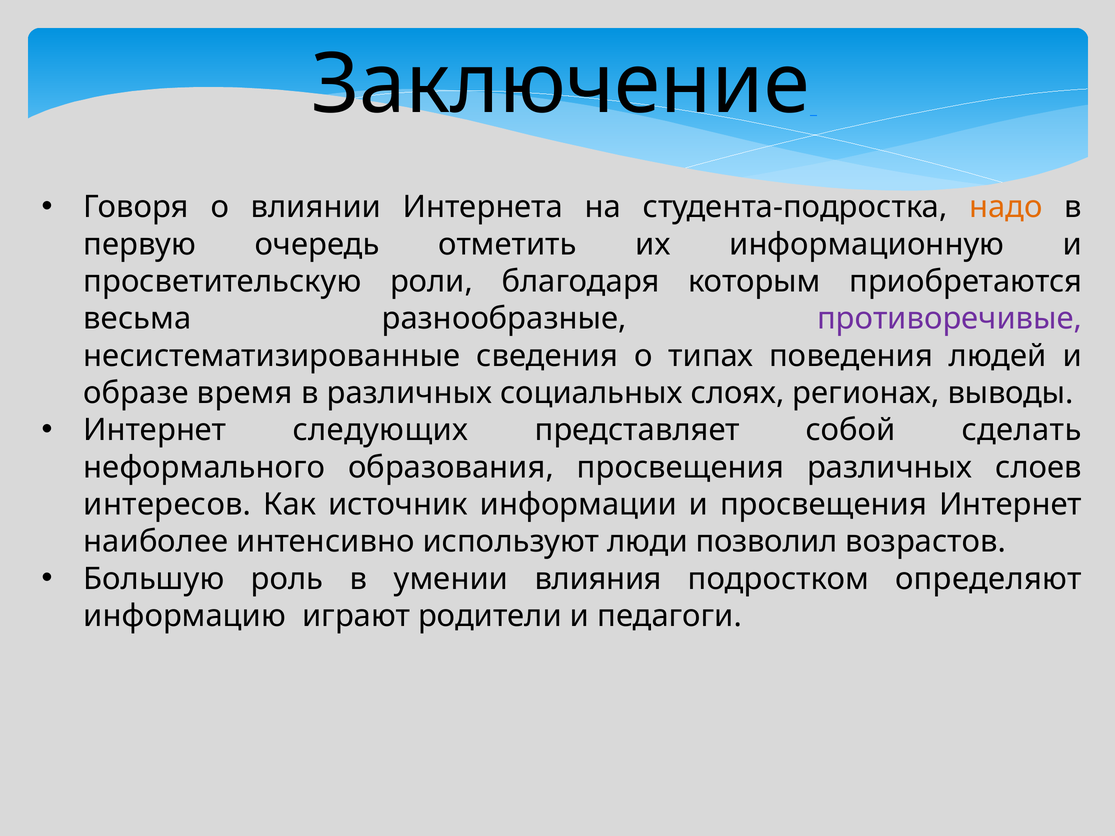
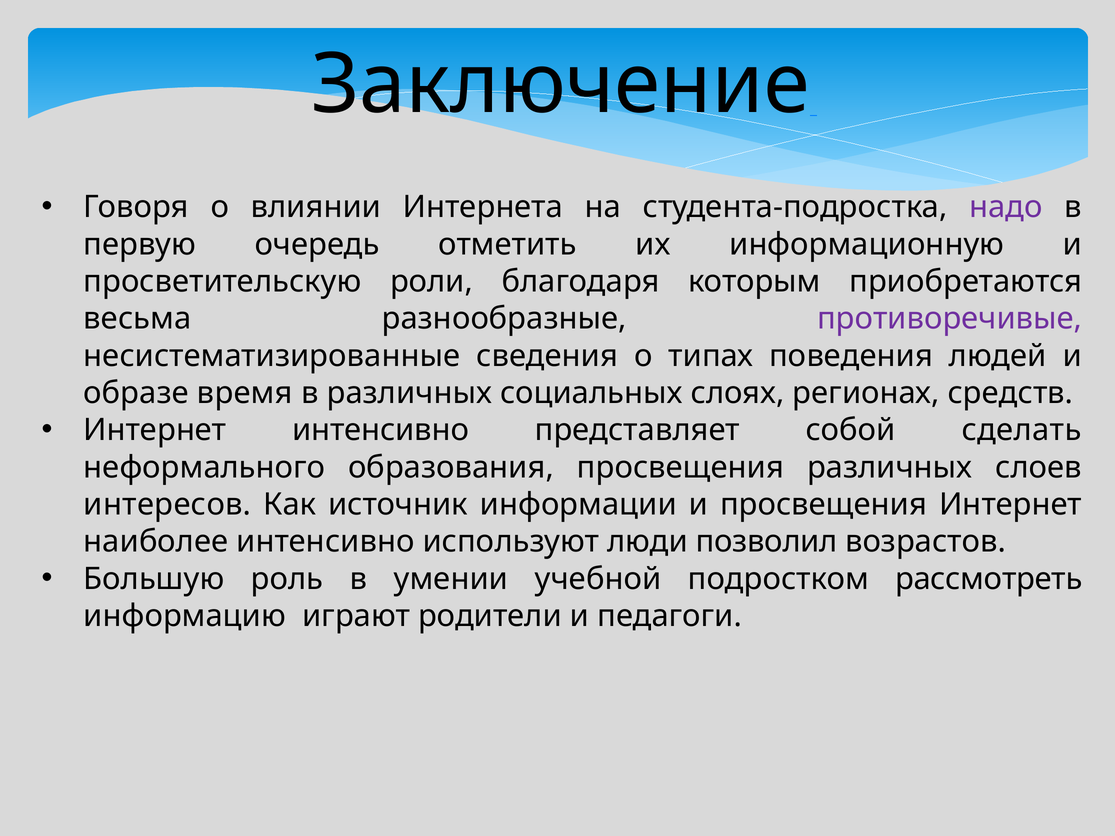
надо colour: orange -> purple
выводы: выводы -> средств
Интернет следующих: следующих -> интенсивно
влияния: влияния -> учебной
определяют: определяют -> рассмотреть
